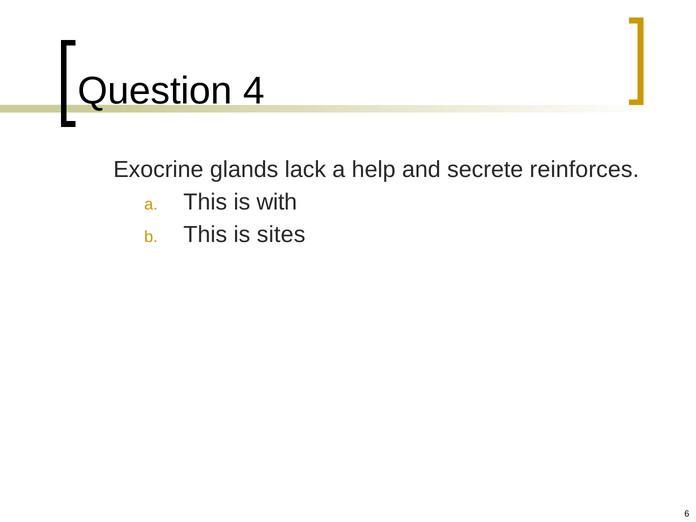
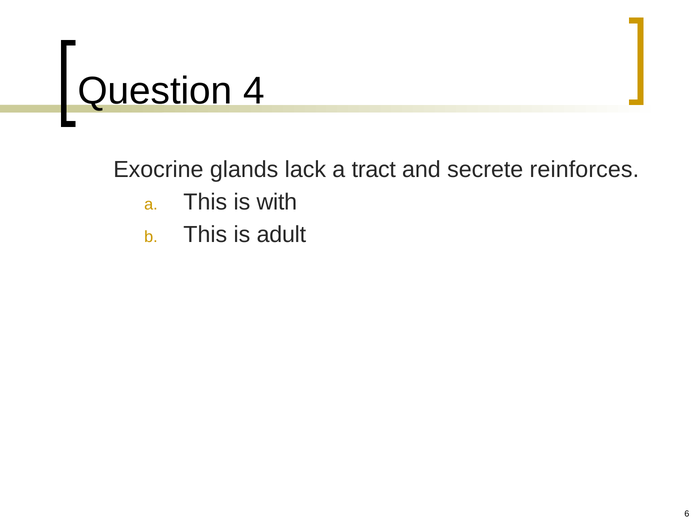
help: help -> tract
sites: sites -> adult
